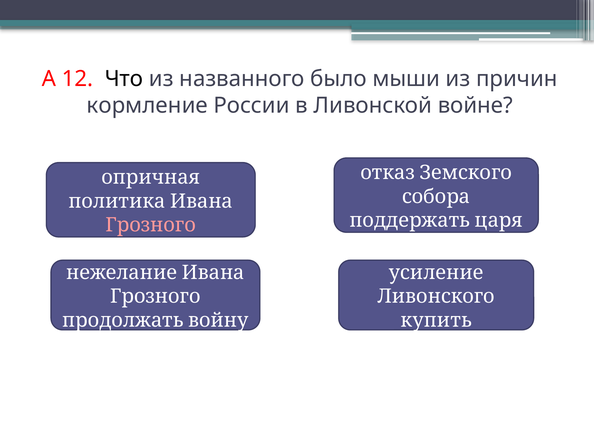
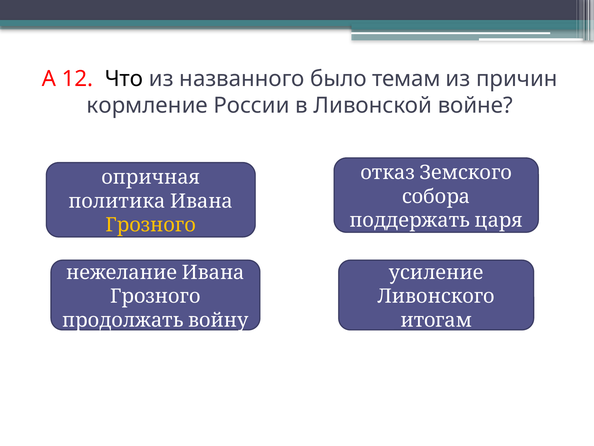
мыши: мыши -> темам
Грозного at (151, 225) colour: pink -> yellow
купить: купить -> итогам
